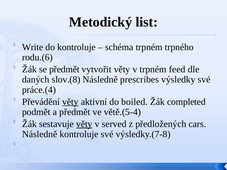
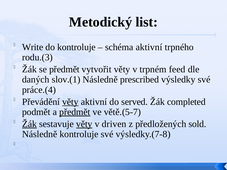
schéma trpném: trpném -> aktivní
rodu.(6: rodu.(6 -> rodu.(3
slov.(8: slov.(8 -> slov.(1
prescribes: prescribes -> prescribed
boiled: boiled -> served
předmět at (75, 112) underline: none -> present
větě.(5-4: větě.(5-4 -> větě.(5-7
Žák at (29, 124) underline: none -> present
served: served -> driven
cars: cars -> sold
